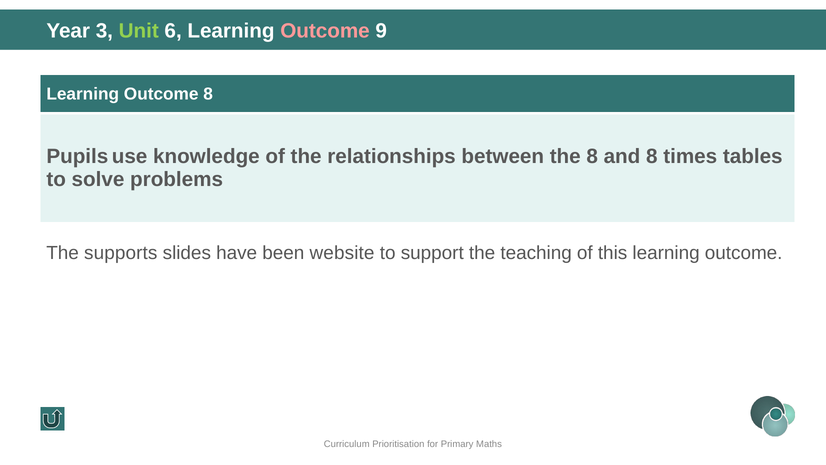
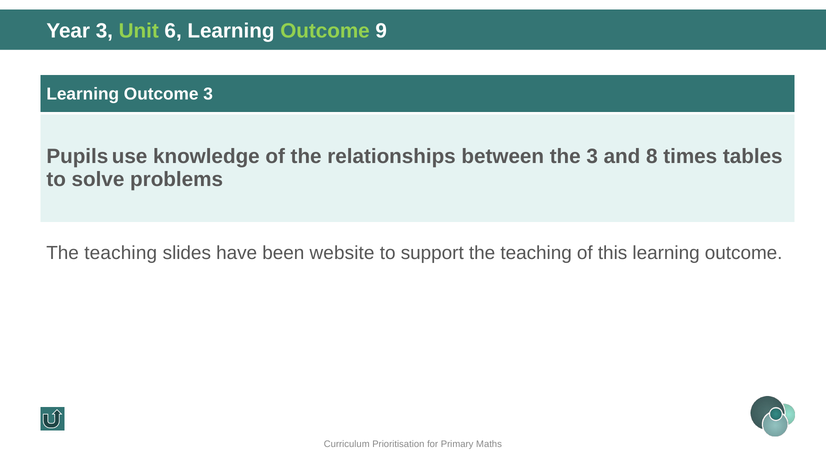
Outcome at (325, 31) colour: pink -> light green
Outcome 8: 8 -> 3
the 8: 8 -> 3
supports at (121, 253): supports -> teaching
